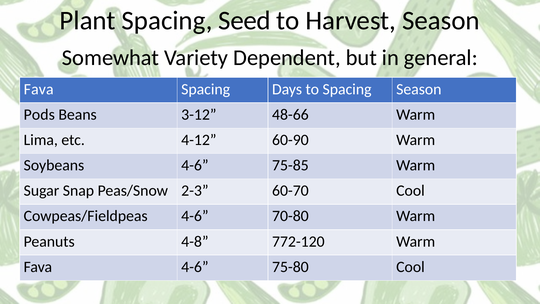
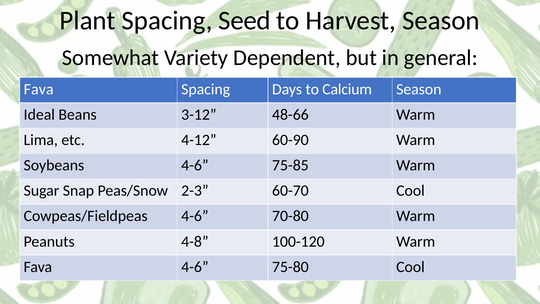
to Spacing: Spacing -> Calcium
Pods: Pods -> Ideal
772-120: 772-120 -> 100-120
